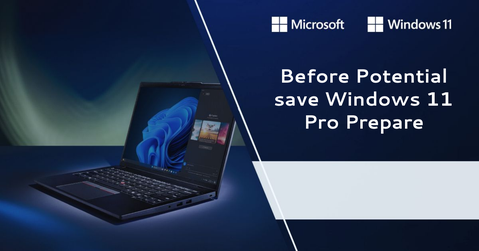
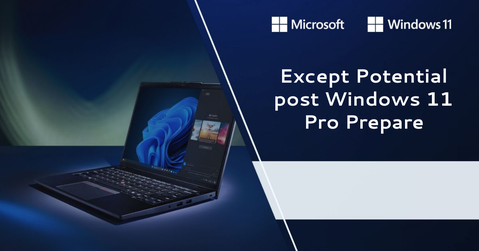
Before: Before -> Except
save: save -> post
